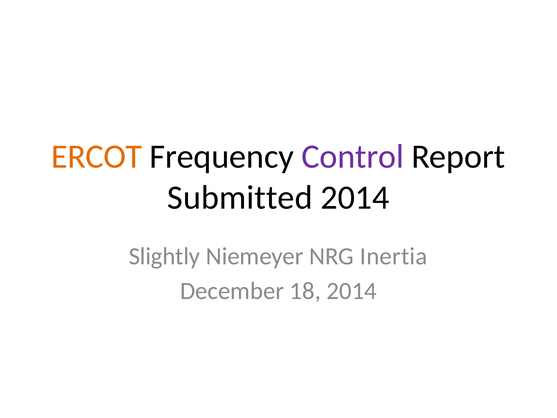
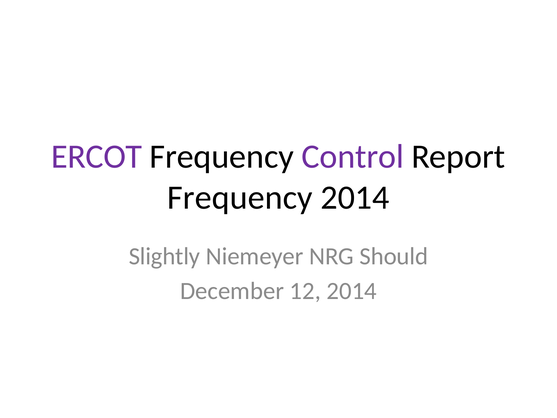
ERCOT colour: orange -> purple
Submitted at (240, 197): Submitted -> Frequency
Inertia: Inertia -> Should
18: 18 -> 12
